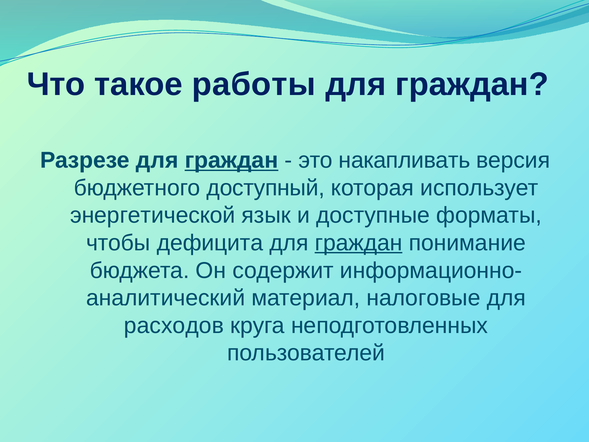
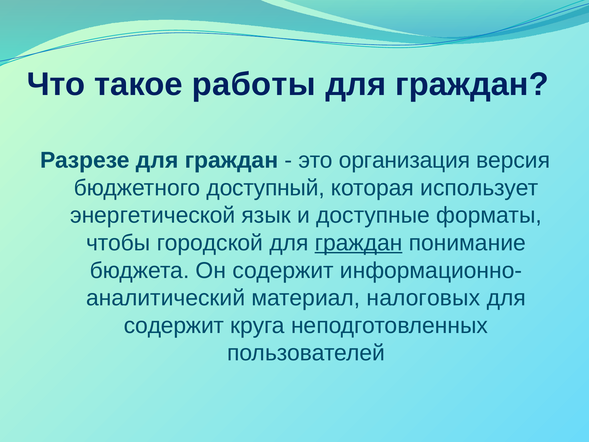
граждан at (231, 160) underline: present -> none
накапливать: накапливать -> организация
дефицита: дефицита -> городской
налоговые: налоговые -> налоговых
расходов at (174, 325): расходов -> содержит
